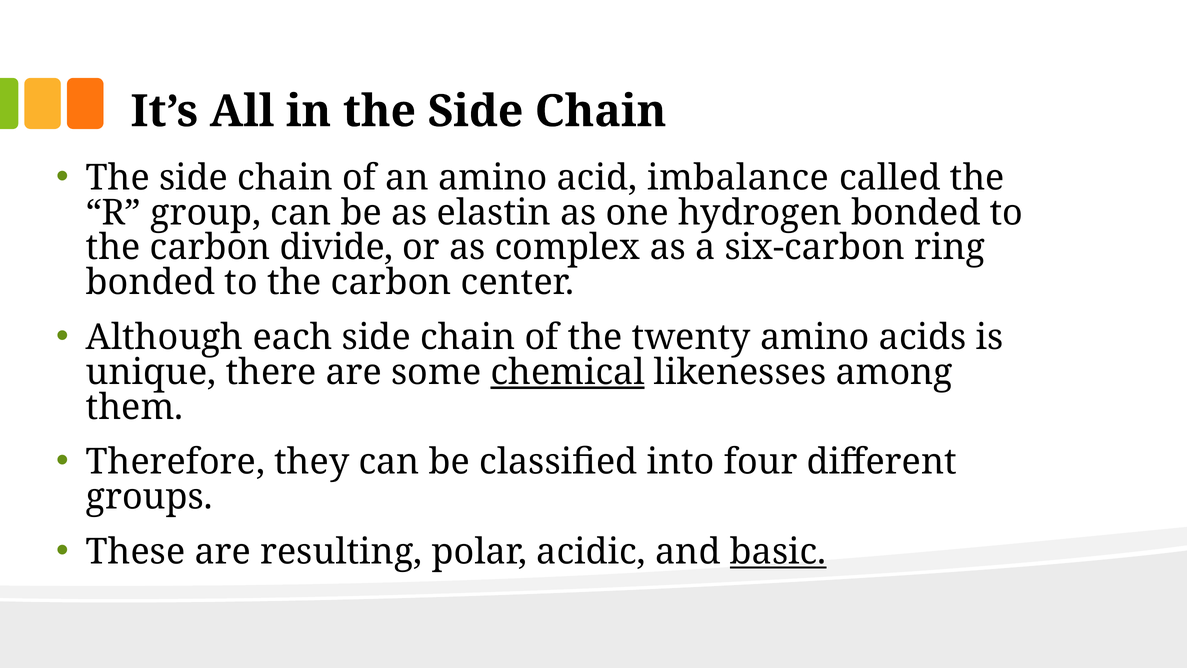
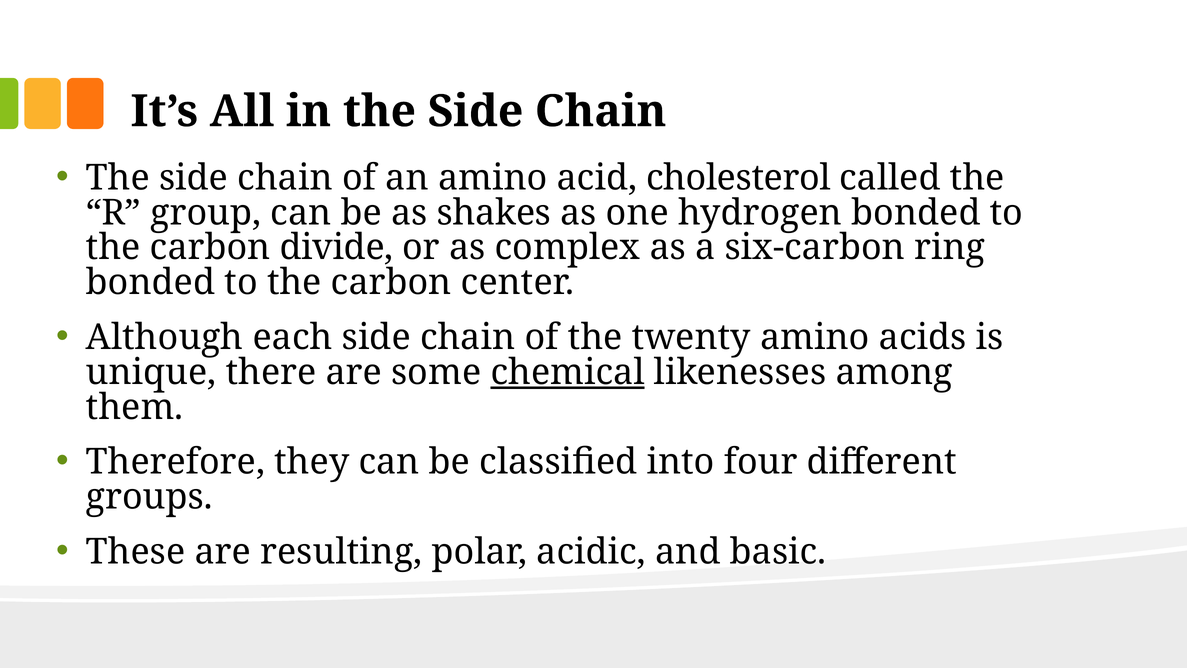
imbalance: imbalance -> cholesterol
elastin: elastin -> shakes
basic underline: present -> none
